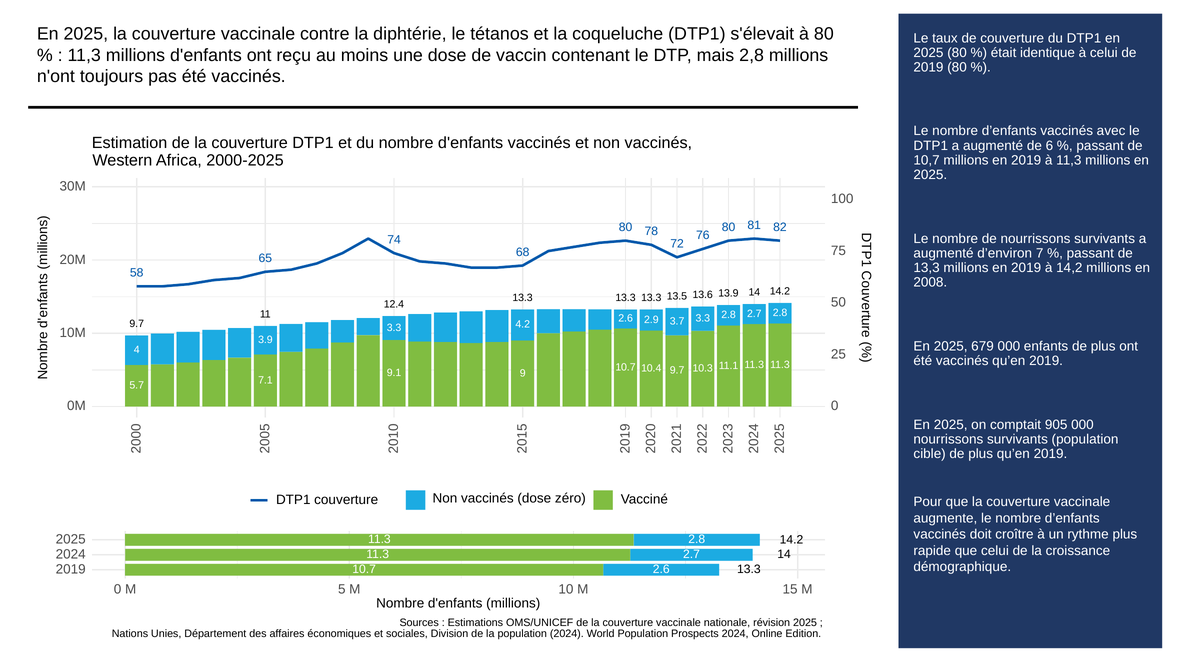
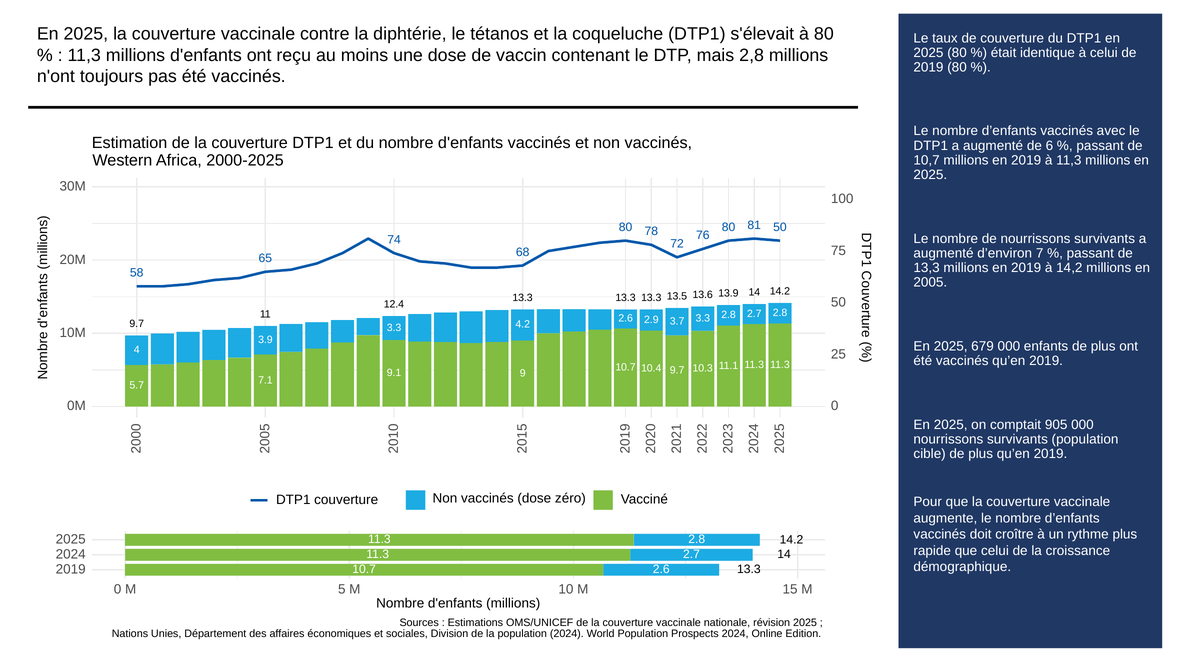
81 82: 82 -> 50
2008: 2008 -> 2005
